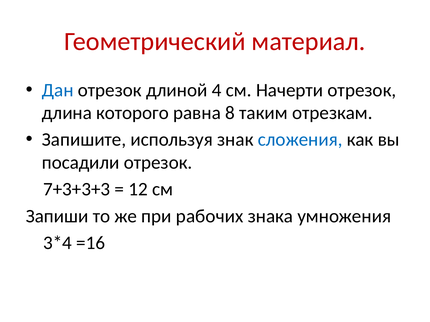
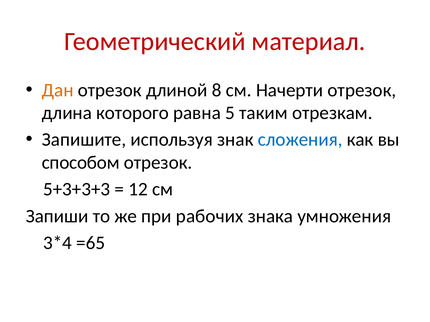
Дан colour: blue -> orange
4: 4 -> 8
8: 8 -> 5
посадили: посадили -> способом
7+3+3+3: 7+3+3+3 -> 5+3+3+3
=16: =16 -> =65
